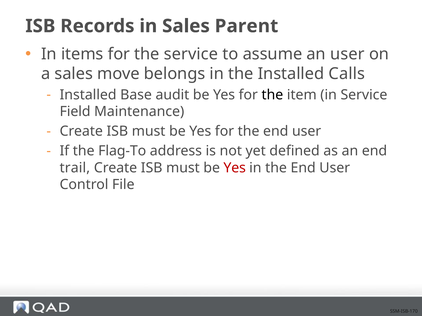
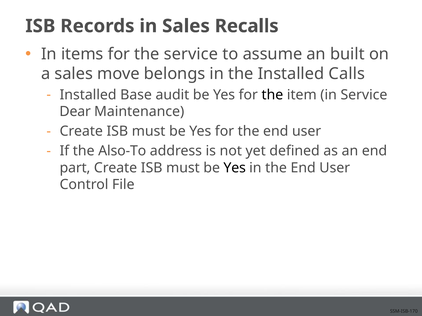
Parent: Parent -> Recalls
an user: user -> built
Field: Field -> Dear
Flag-To: Flag-To -> Also-To
trail: trail -> part
Yes at (235, 168) colour: red -> black
